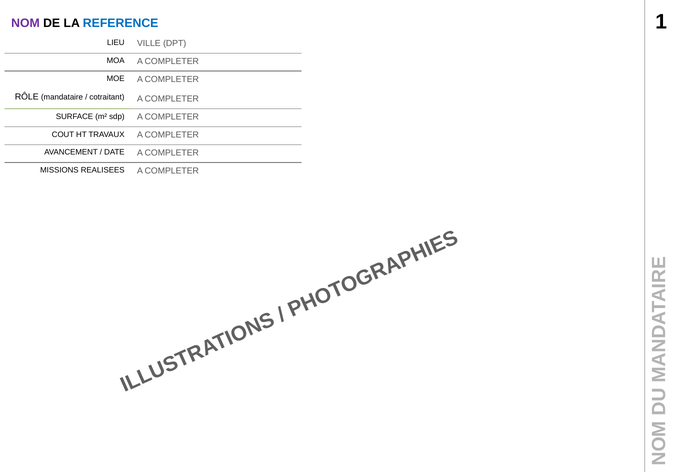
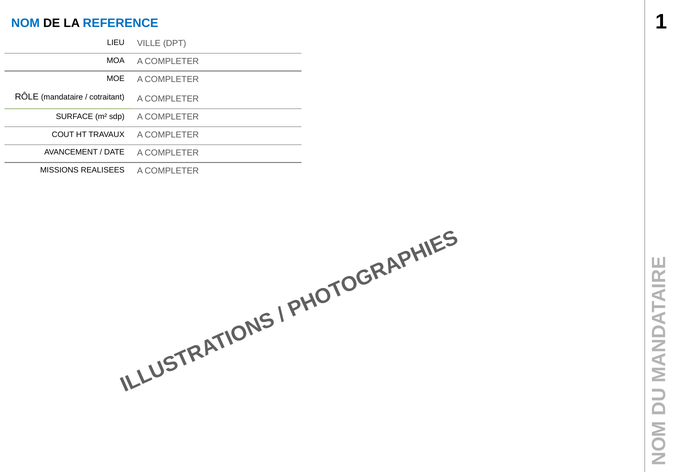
NOM colour: purple -> blue
